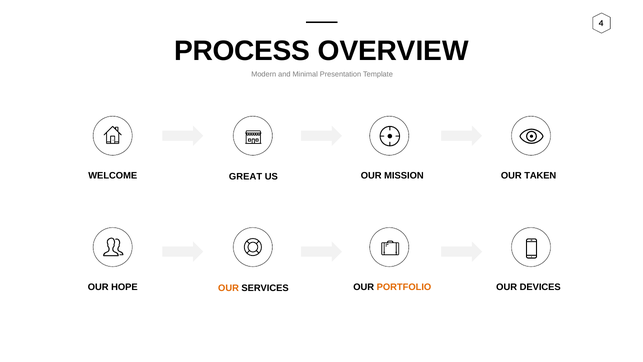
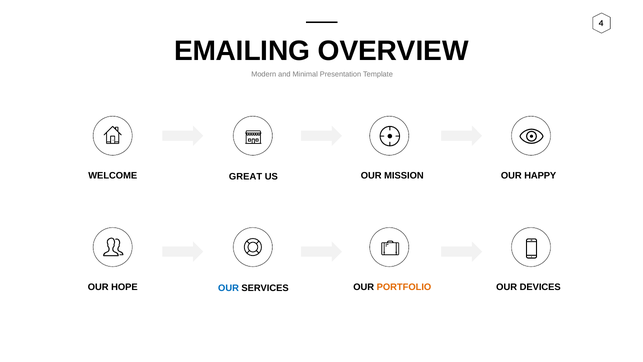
PROCESS: PROCESS -> EMAILING
TAKEN: TAKEN -> HAPPY
OUR at (229, 288) colour: orange -> blue
